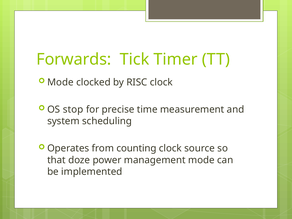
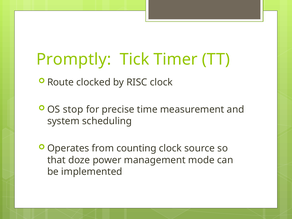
Forwards: Forwards -> Promptly
Mode at (60, 82): Mode -> Route
